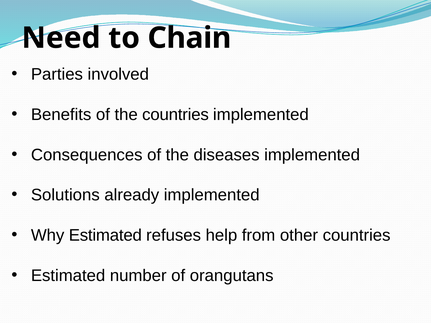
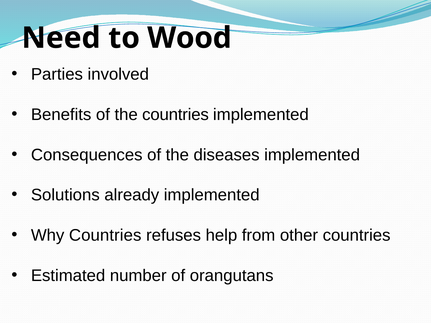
Chain: Chain -> Wood
Why Estimated: Estimated -> Countries
